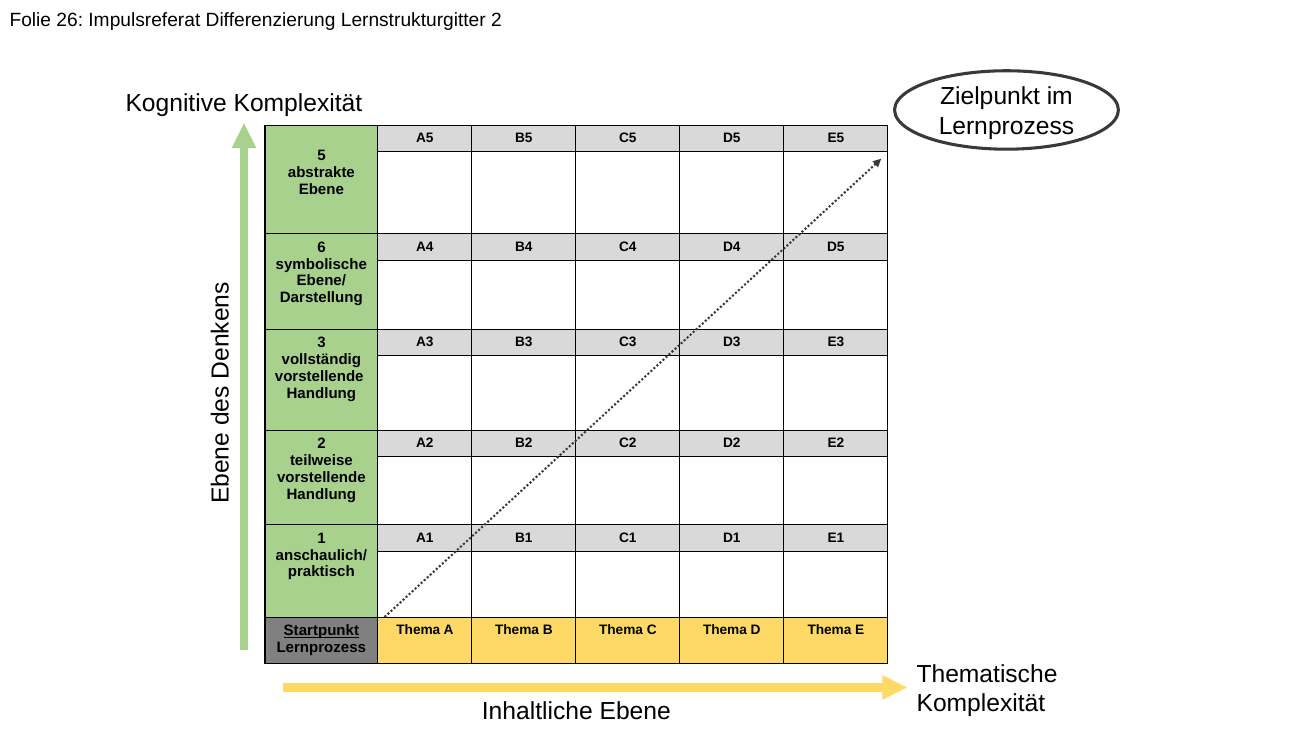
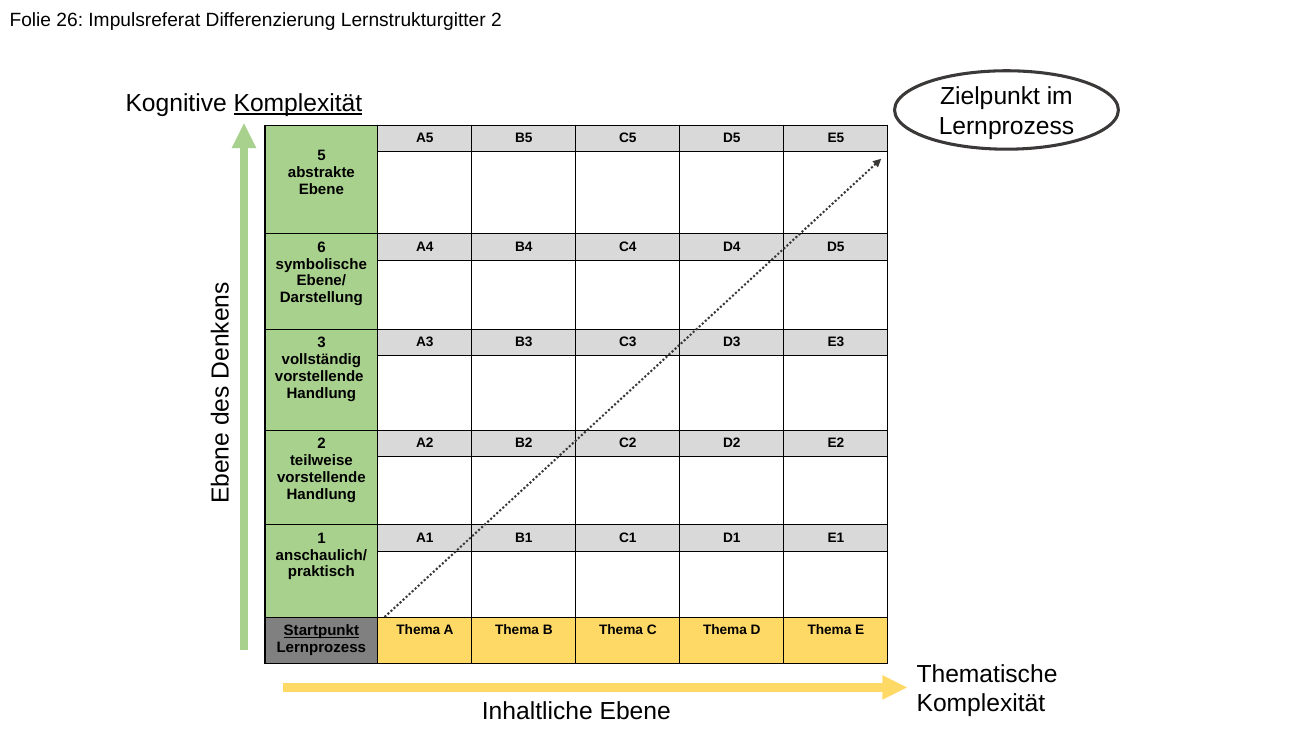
Komplexität at (298, 104) underline: none -> present
